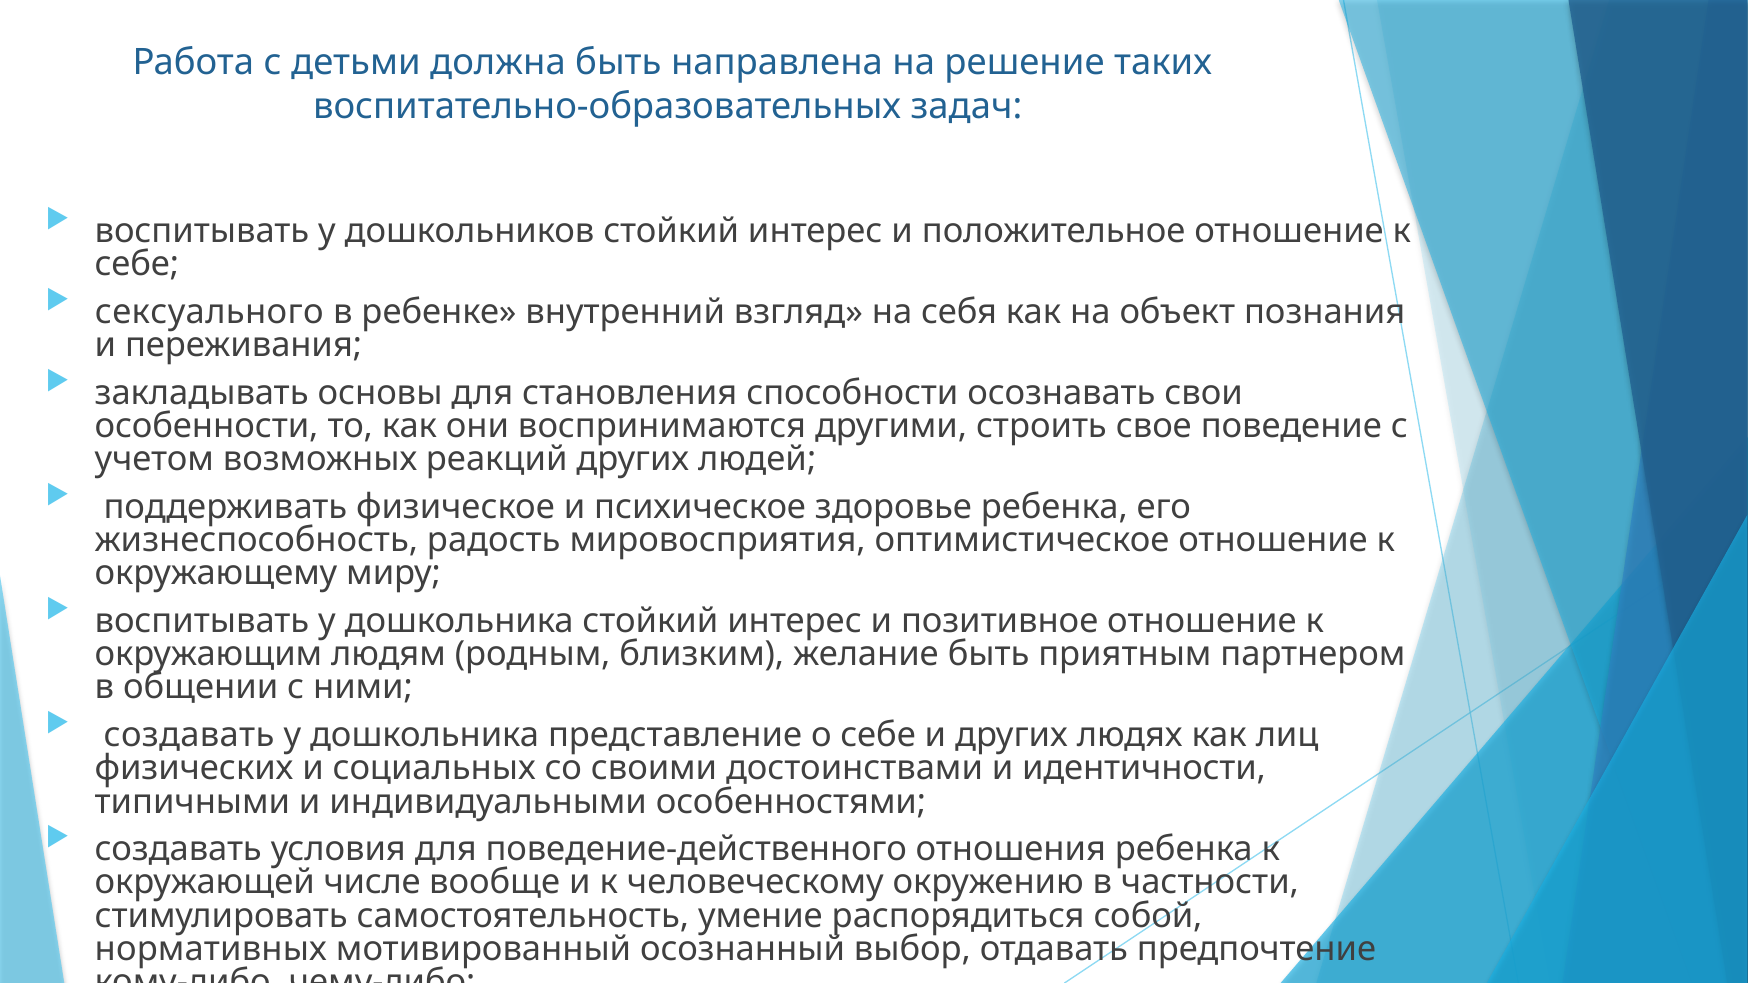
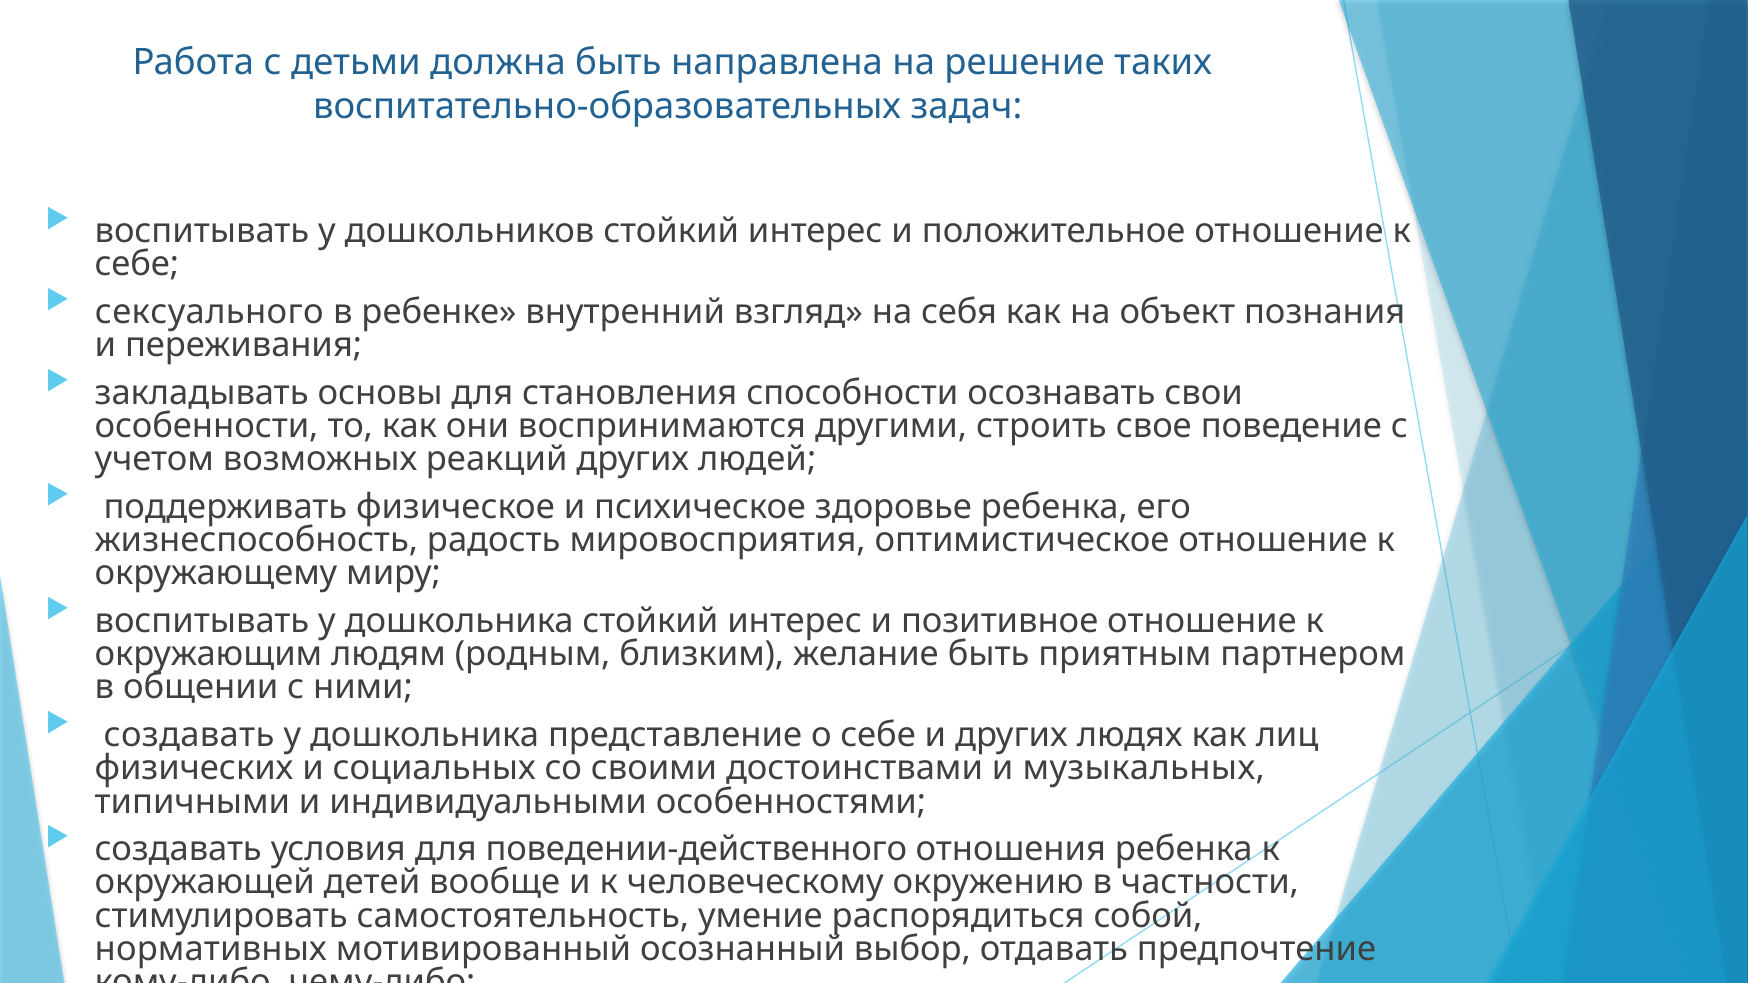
идентичности: идентичности -> музыкальных
поведение-действенного: поведение-действенного -> поведении-действенного
числе: числе -> детей
